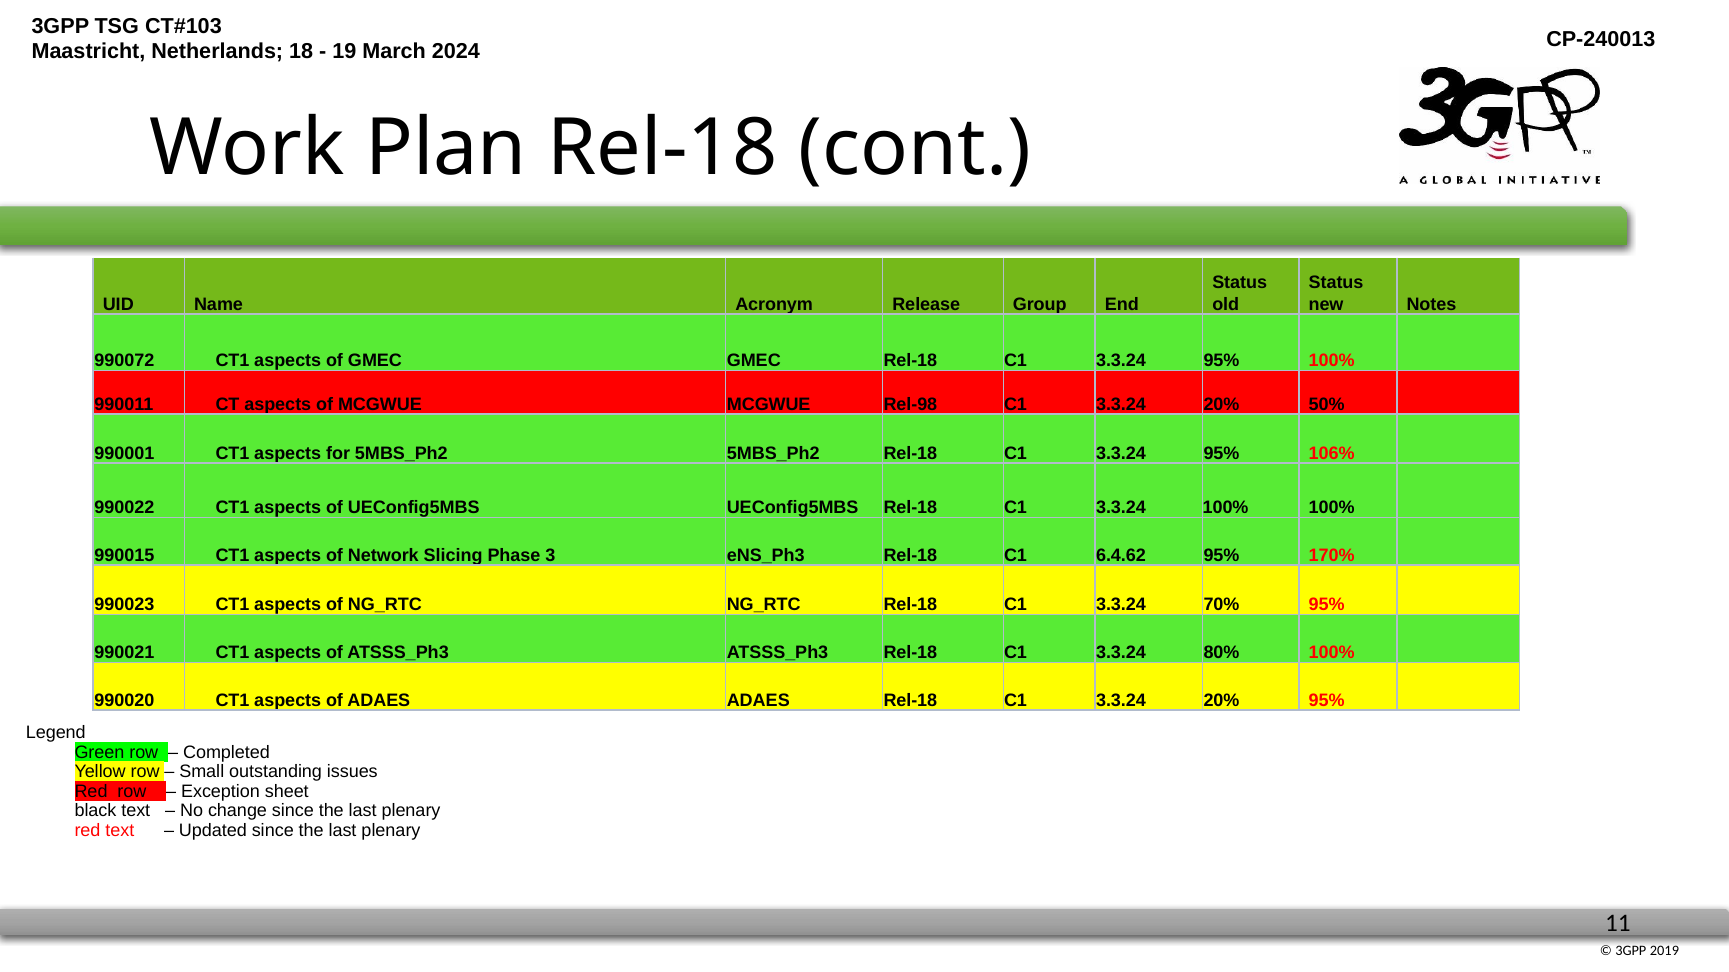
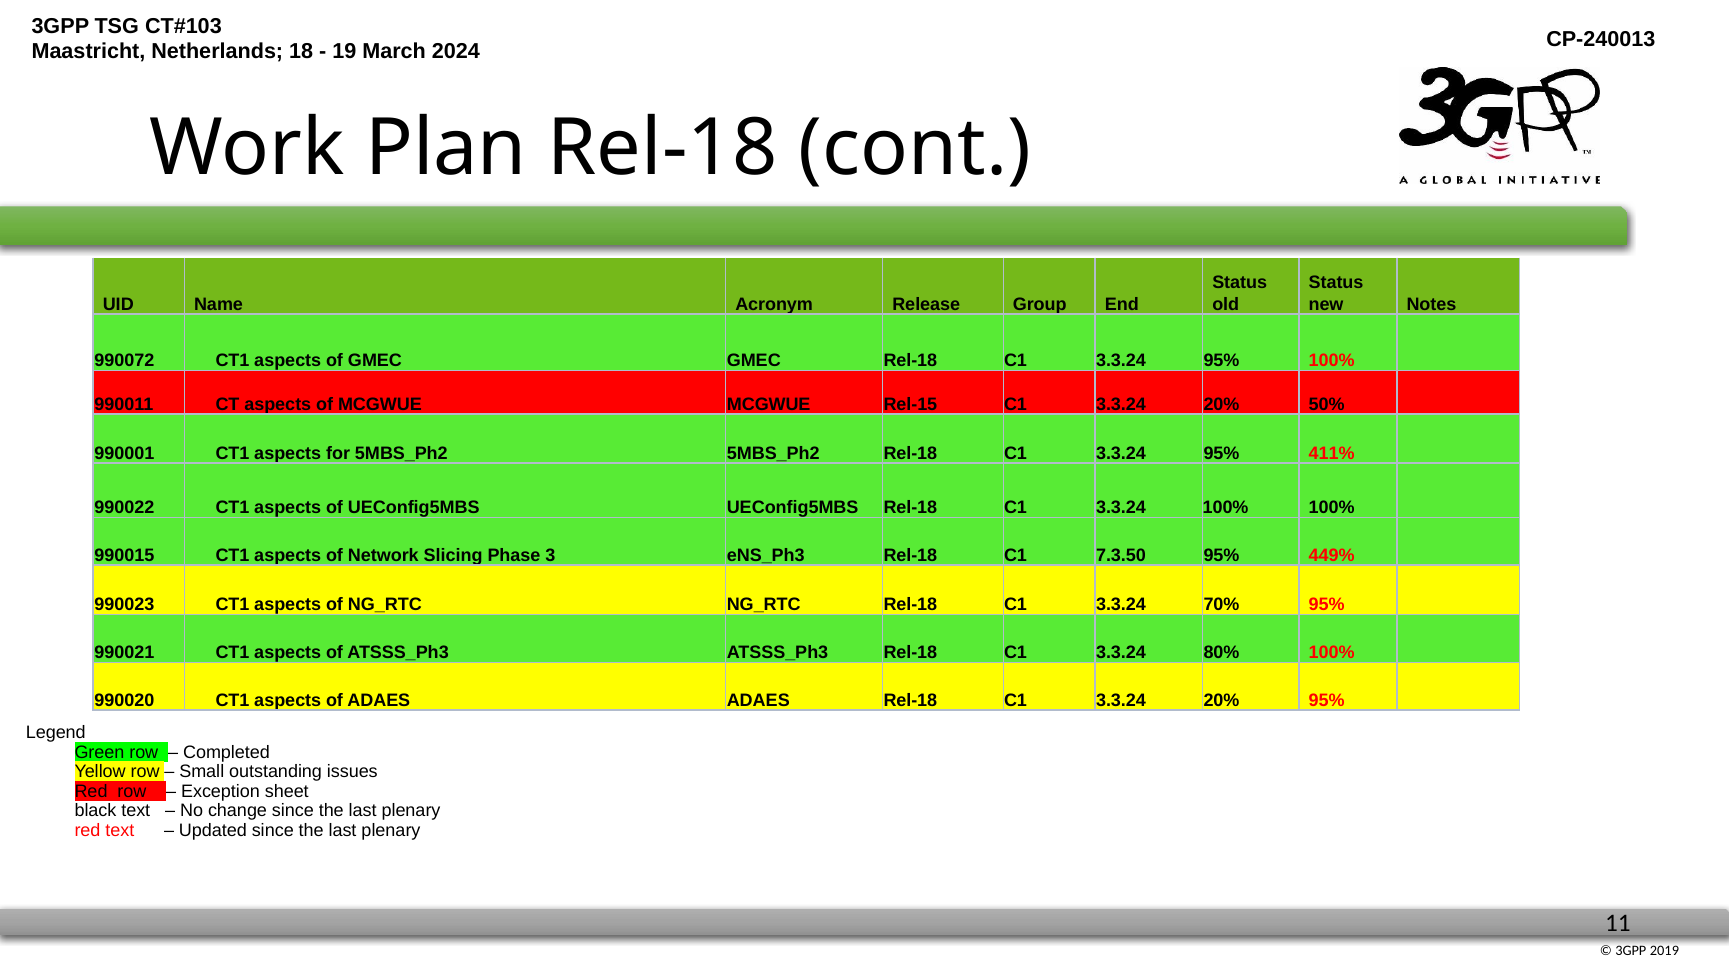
Rel-98: Rel-98 -> Rel-15
106%: 106% -> 411%
6.4.62: 6.4.62 -> 7.3.50
170%: 170% -> 449%
